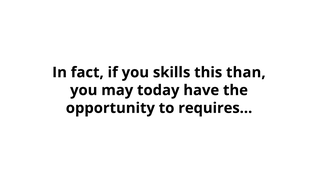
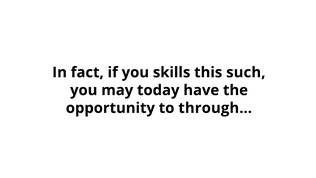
than: than -> such
requires…: requires… -> through…
